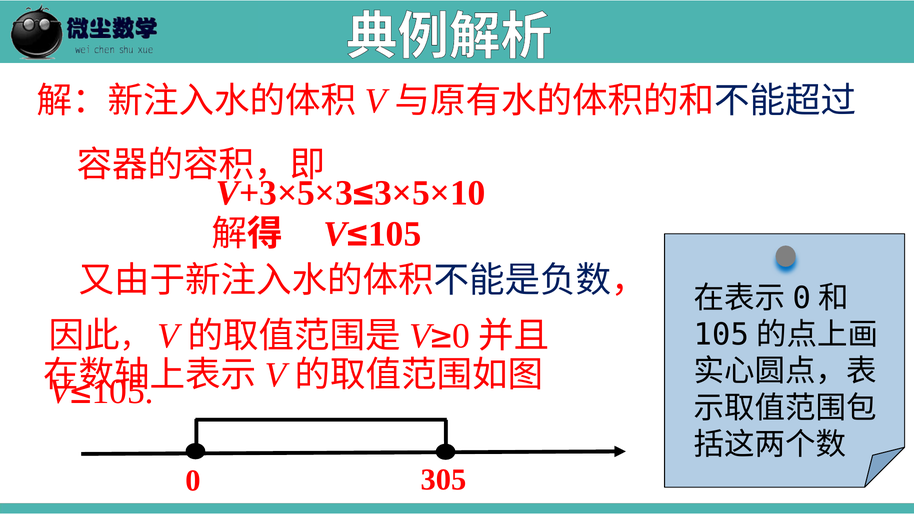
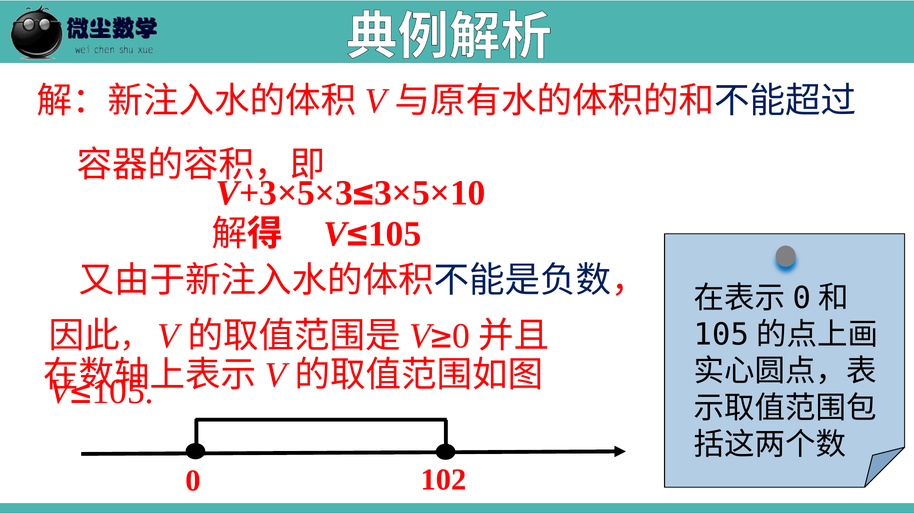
305: 305 -> 102
